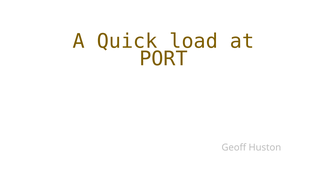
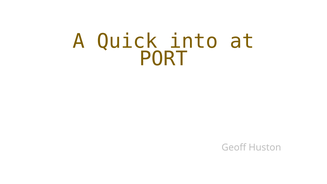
load: load -> into
